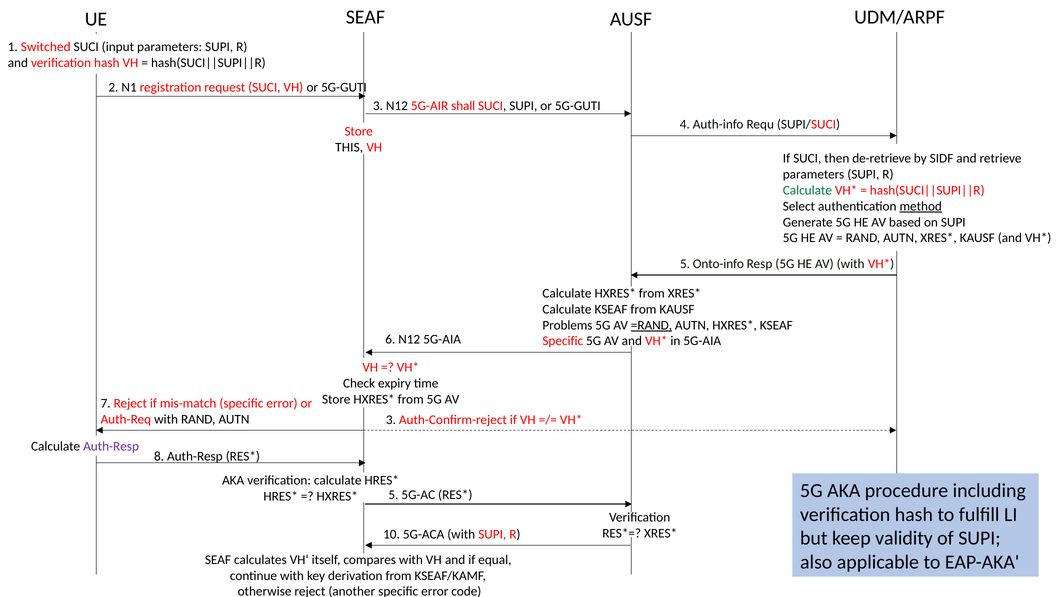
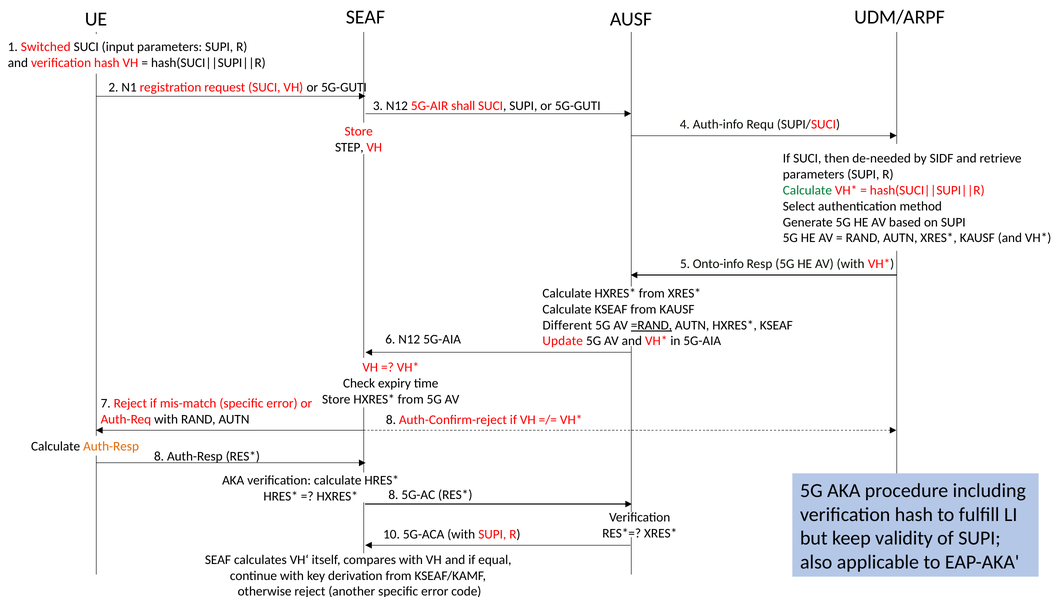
THIS: THIS -> STEP
de-retrieve: de-retrieve -> de-needed
method underline: present -> none
Problems: Problems -> Different
Specific at (563, 341): Specific -> Update
AUTN 3: 3 -> 8
Auth-Resp at (111, 446) colour: purple -> orange
5 at (393, 495): 5 -> 8
